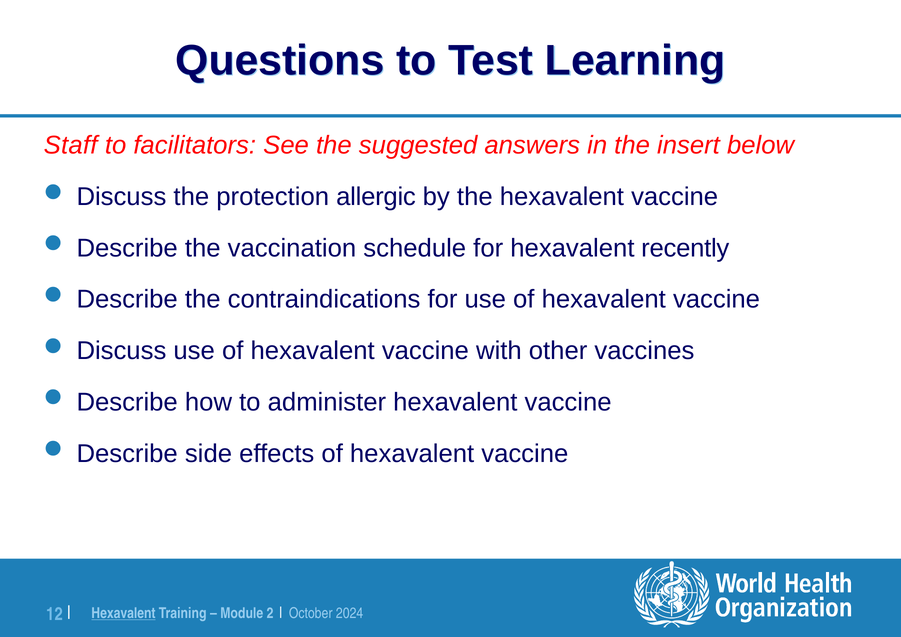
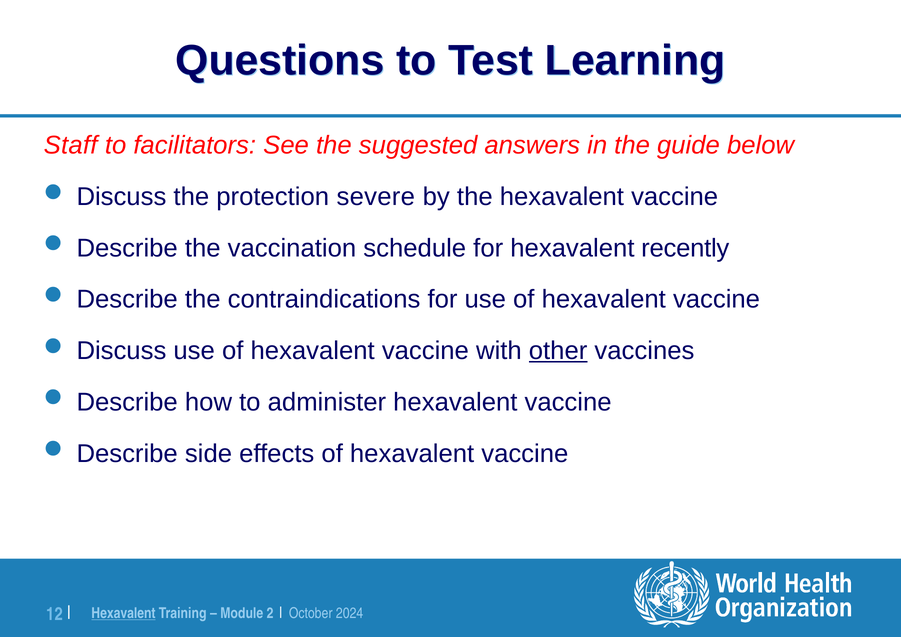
insert: insert -> guide
allergic: allergic -> severe
other underline: none -> present
